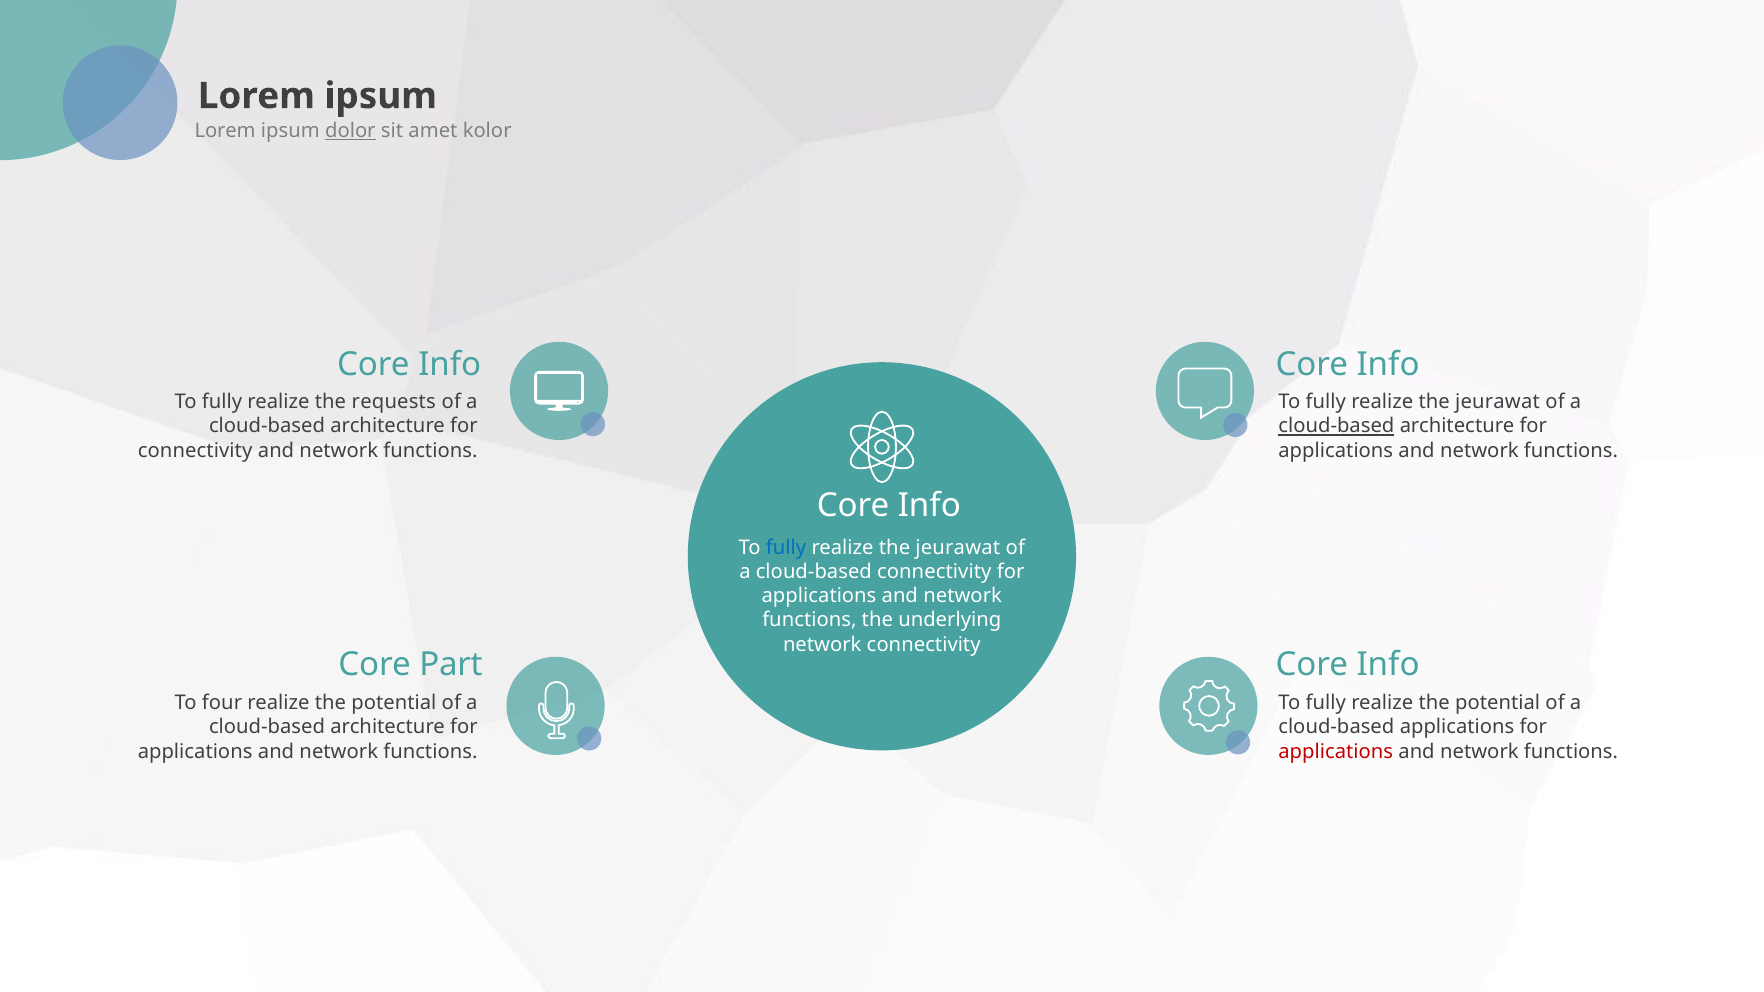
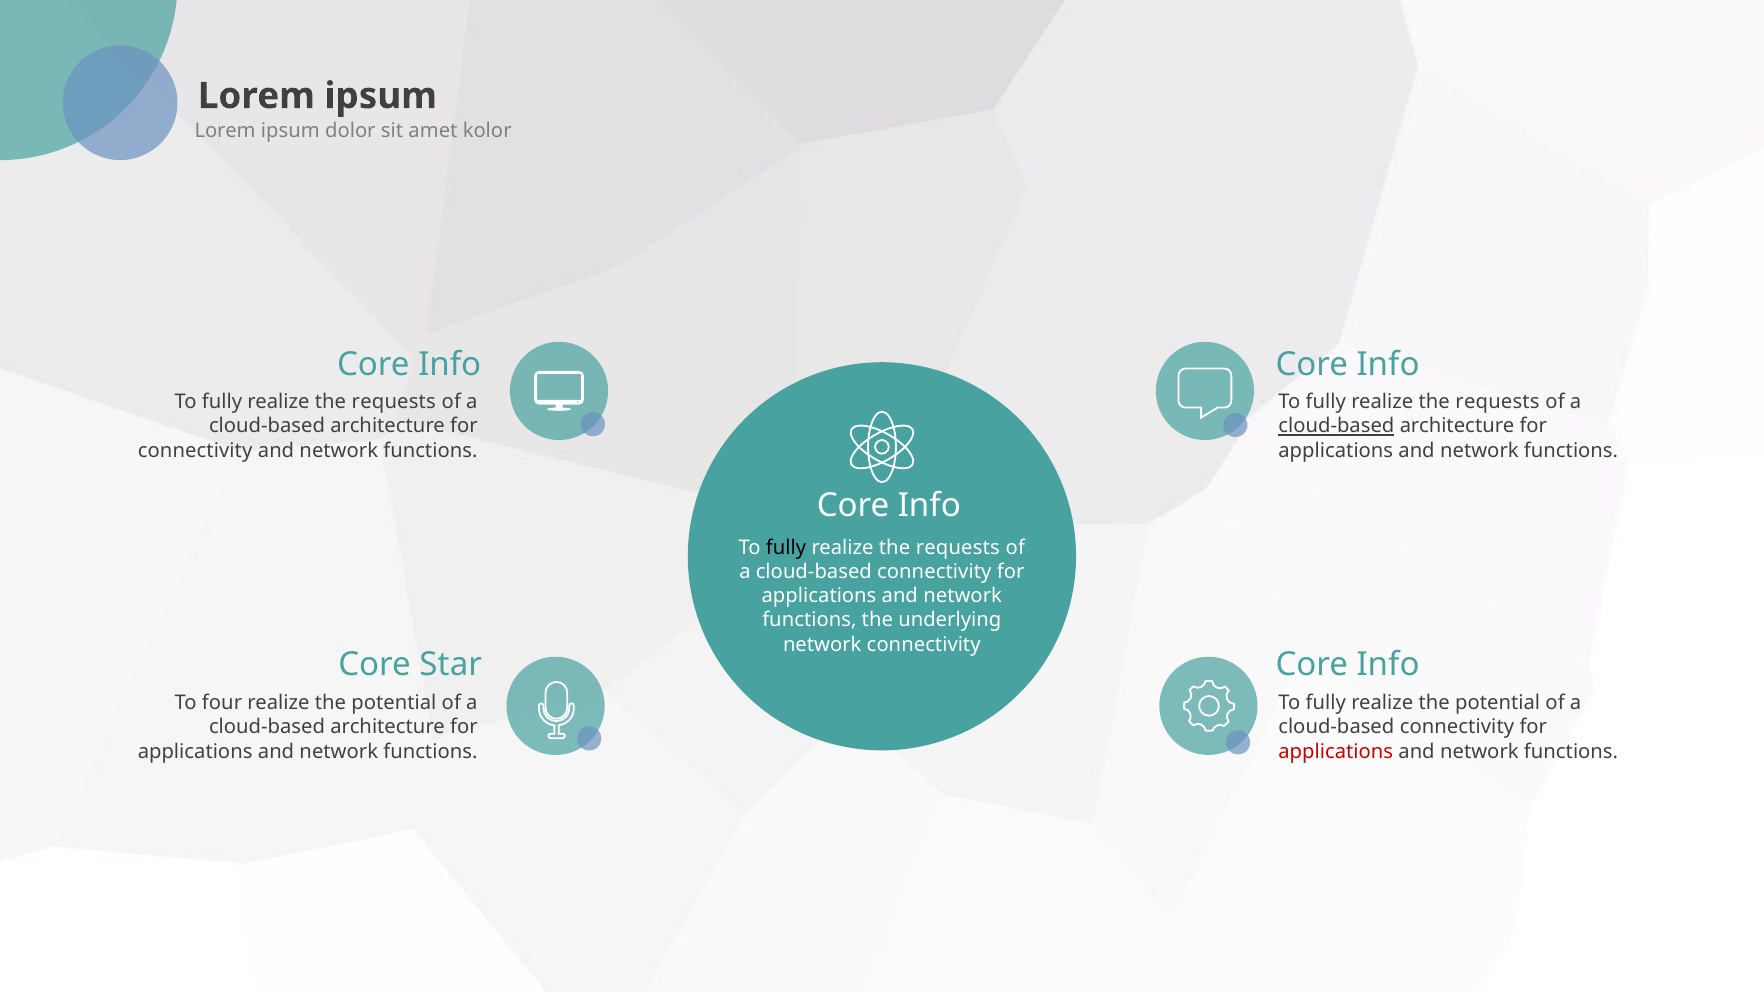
dolor underline: present -> none
jeurawat at (1498, 402): jeurawat -> requests
fully at (786, 547) colour: blue -> black
jeurawat at (958, 547): jeurawat -> requests
Part: Part -> Star
applications at (1457, 727): applications -> connectivity
